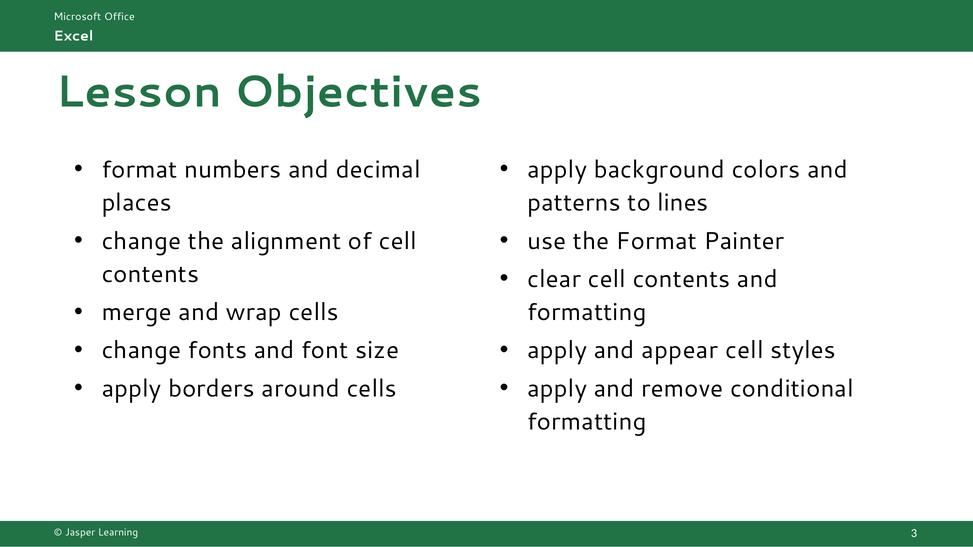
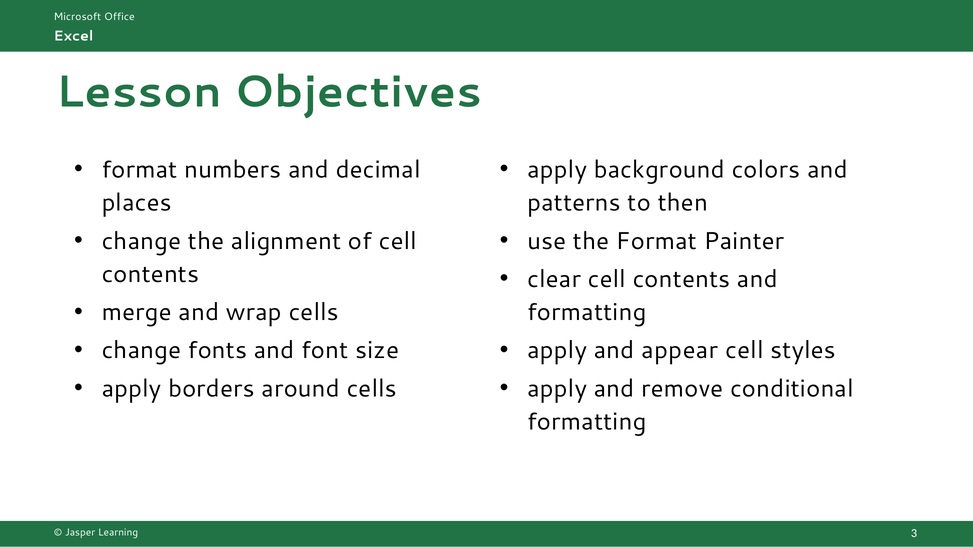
lines: lines -> then
